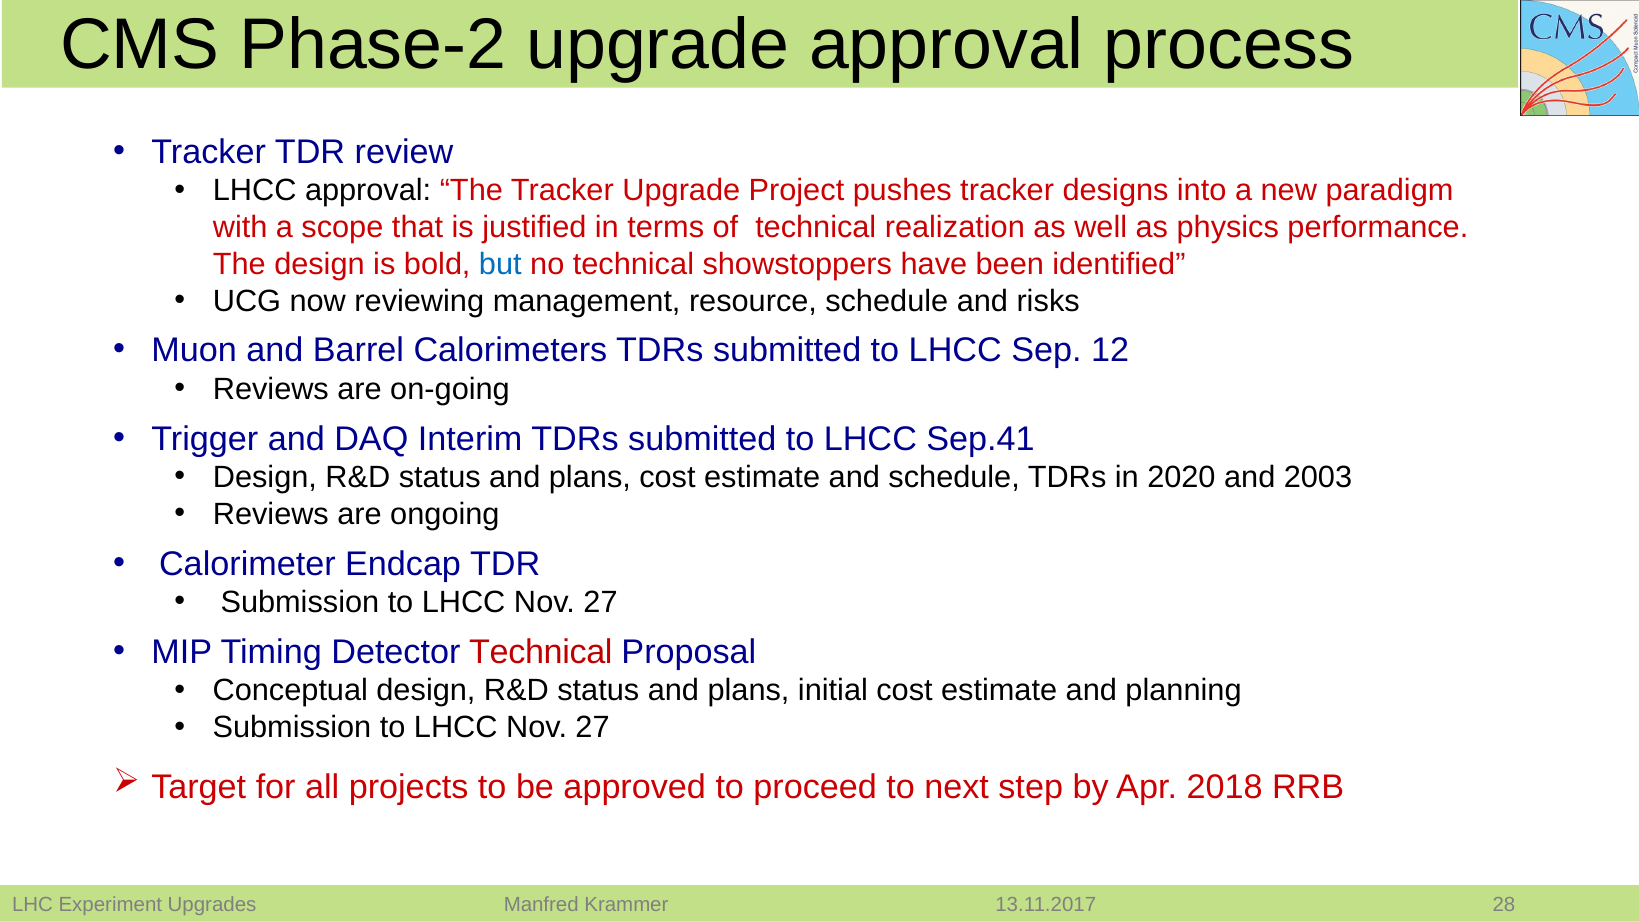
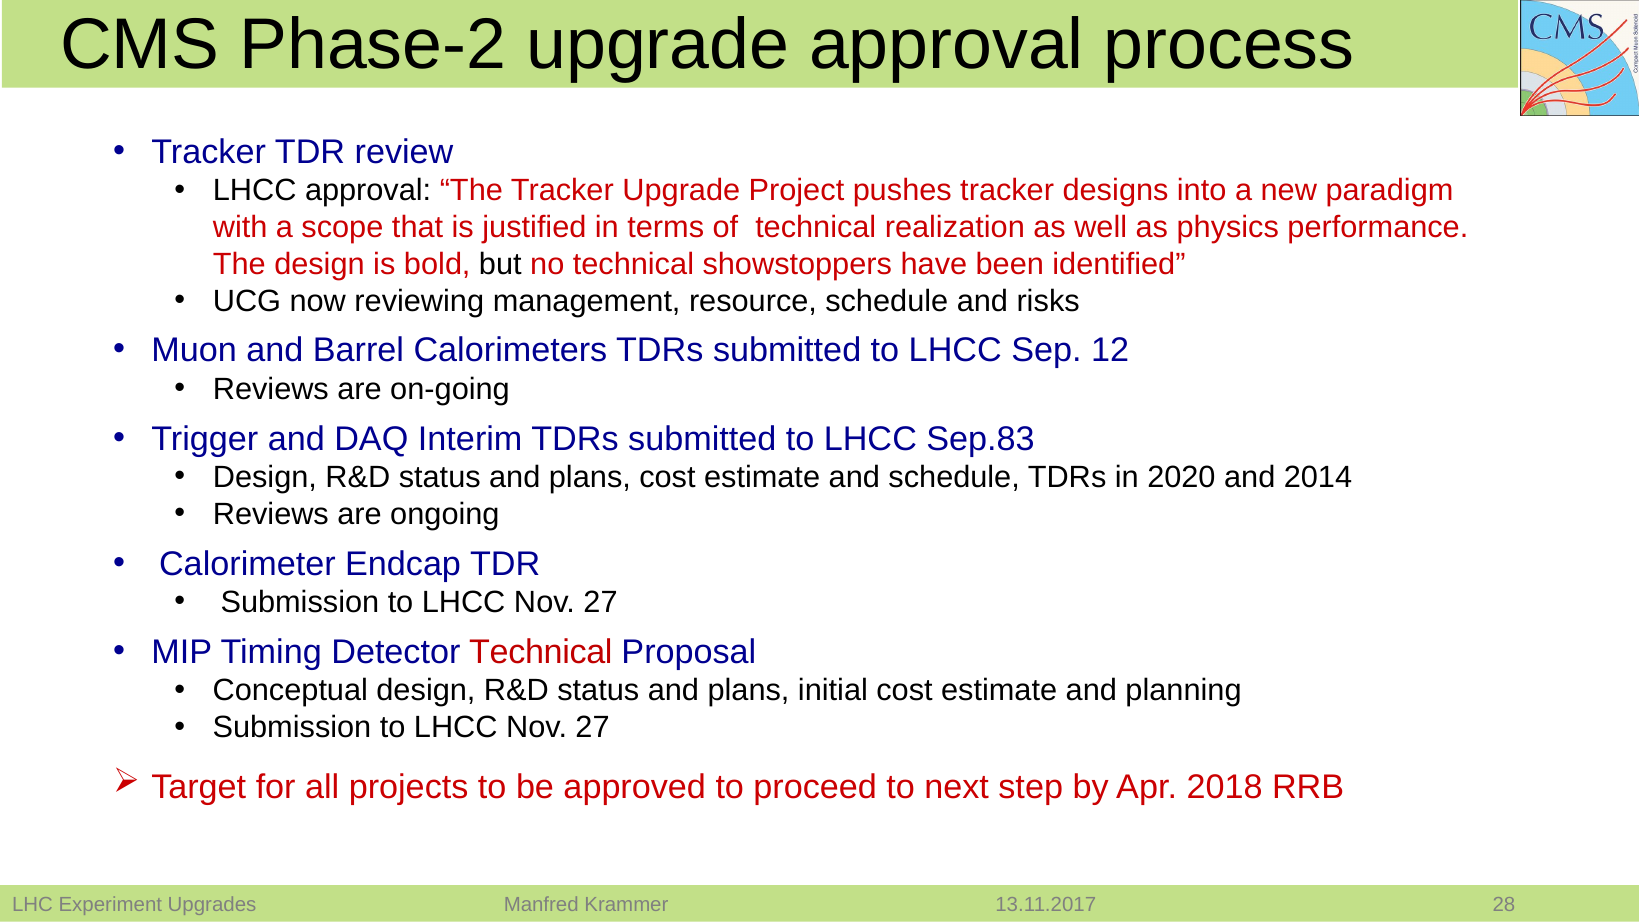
but colour: blue -> black
Sep.41: Sep.41 -> Sep.83
2003: 2003 -> 2014
